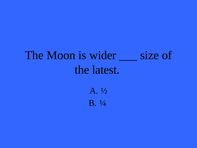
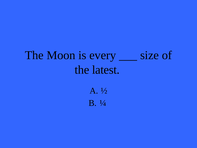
wider: wider -> every
